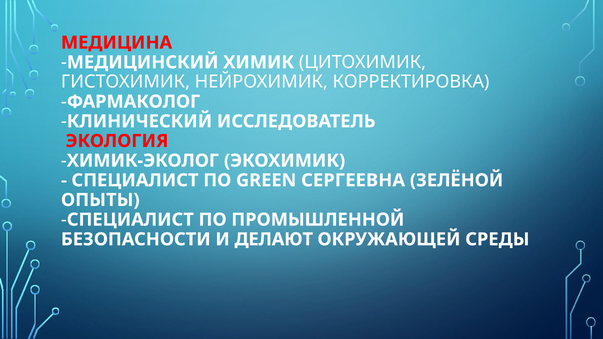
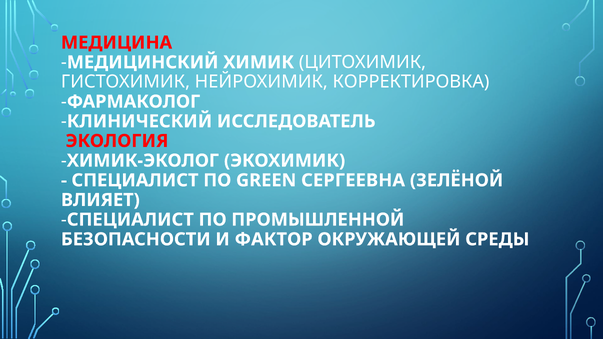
ОПЫТЫ: ОПЫТЫ -> ВЛИЯЕТ
ДЕЛАЮТ: ДЕЛАЮТ -> ФАКТОР
